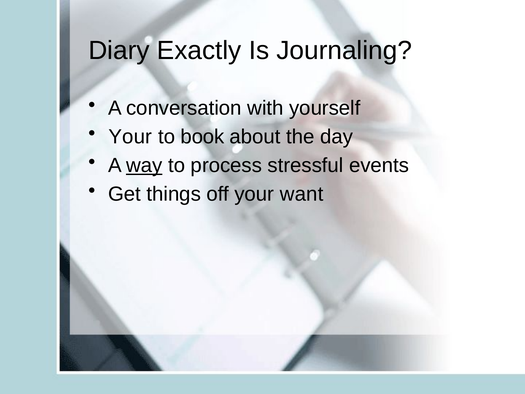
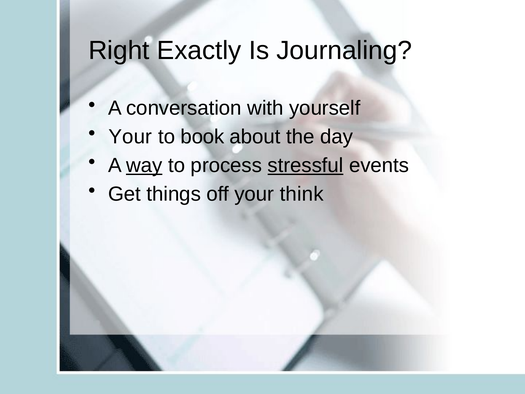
Diary: Diary -> Right
stressful underline: none -> present
want: want -> think
